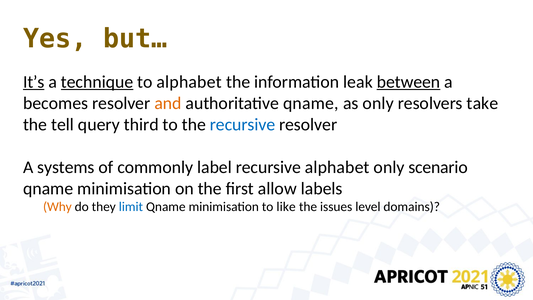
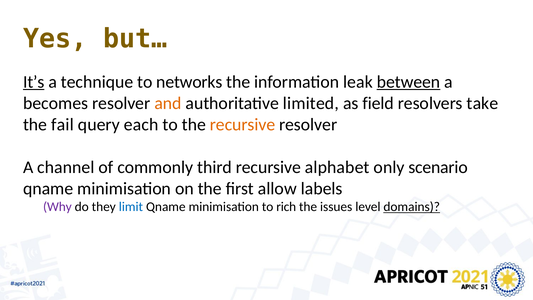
technique underline: present -> none
to alphabet: alphabet -> networks
authoritative qname: qname -> limited
as only: only -> field
tell: tell -> fail
third: third -> each
recursive at (243, 125) colour: blue -> orange
systems: systems -> channel
label: label -> third
Why colour: orange -> purple
like: like -> rich
domains underline: none -> present
